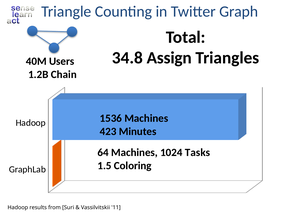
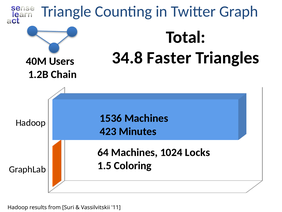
Assign: Assign -> Faster
Tasks: Tasks -> Locks
